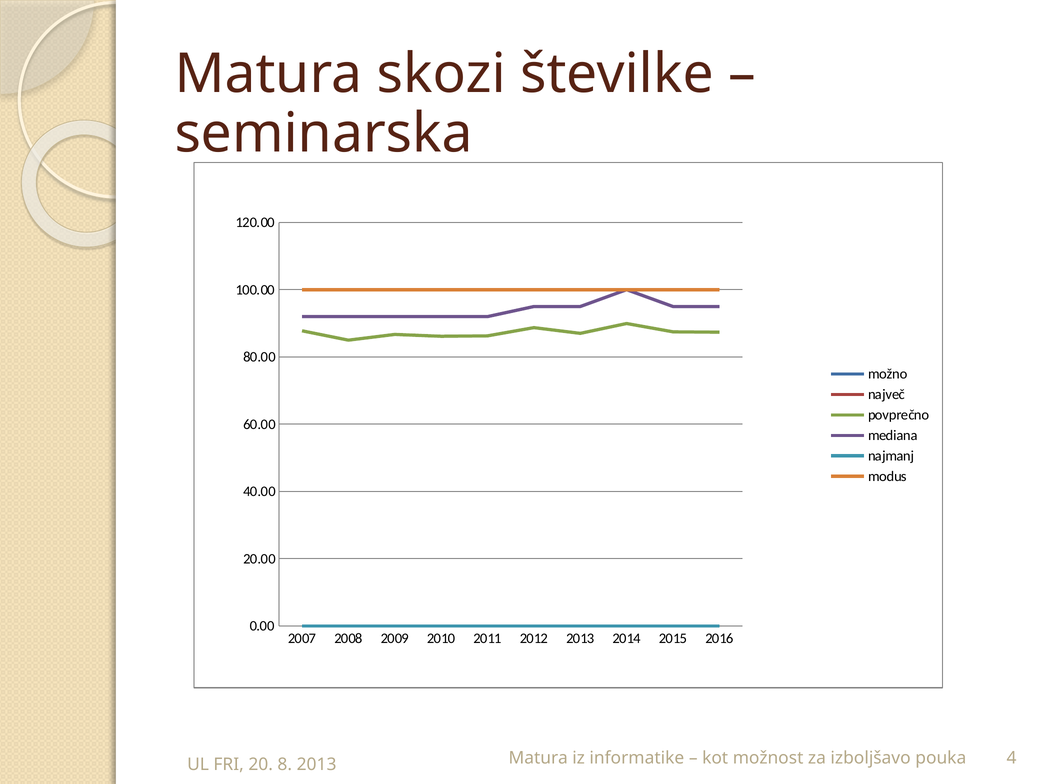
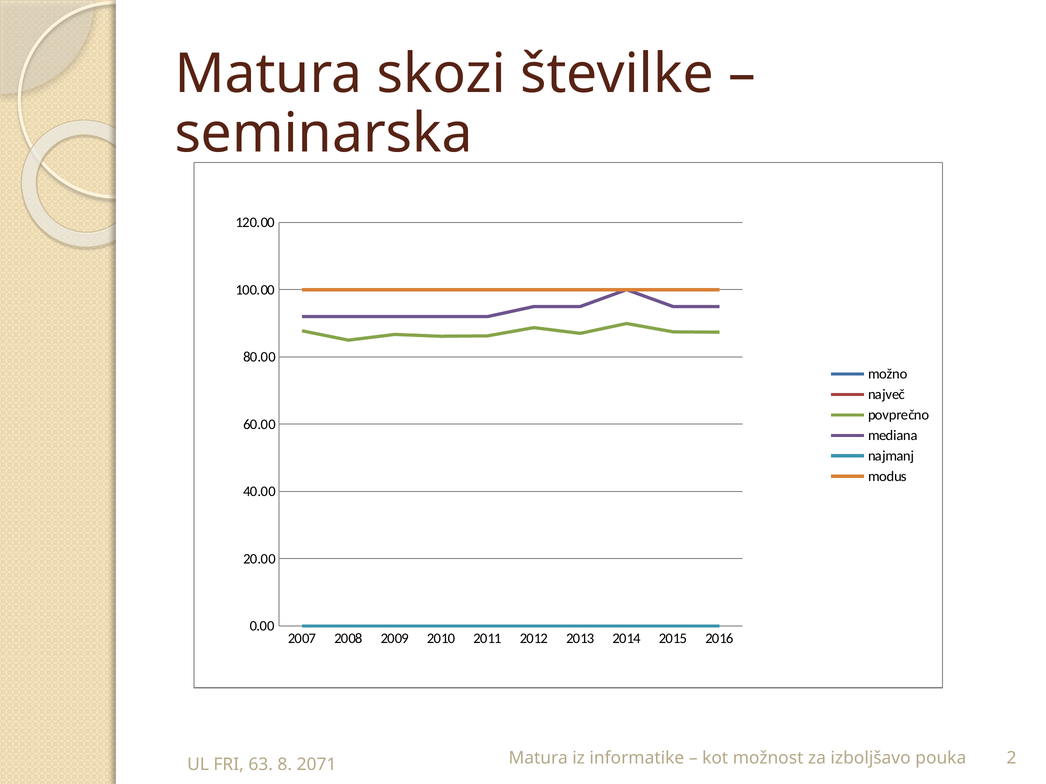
4: 4 -> 2
20: 20 -> 63
8 2013: 2013 -> 2071
